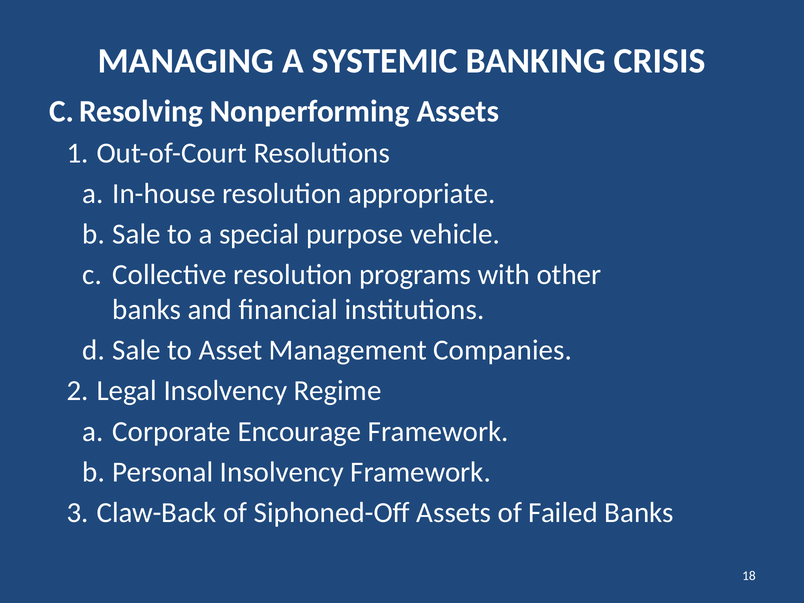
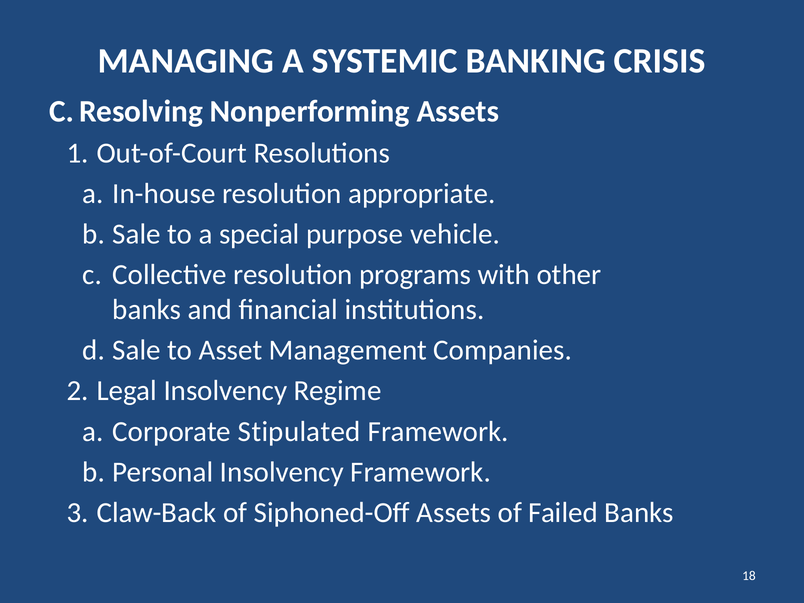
Encourage: Encourage -> Stipulated
